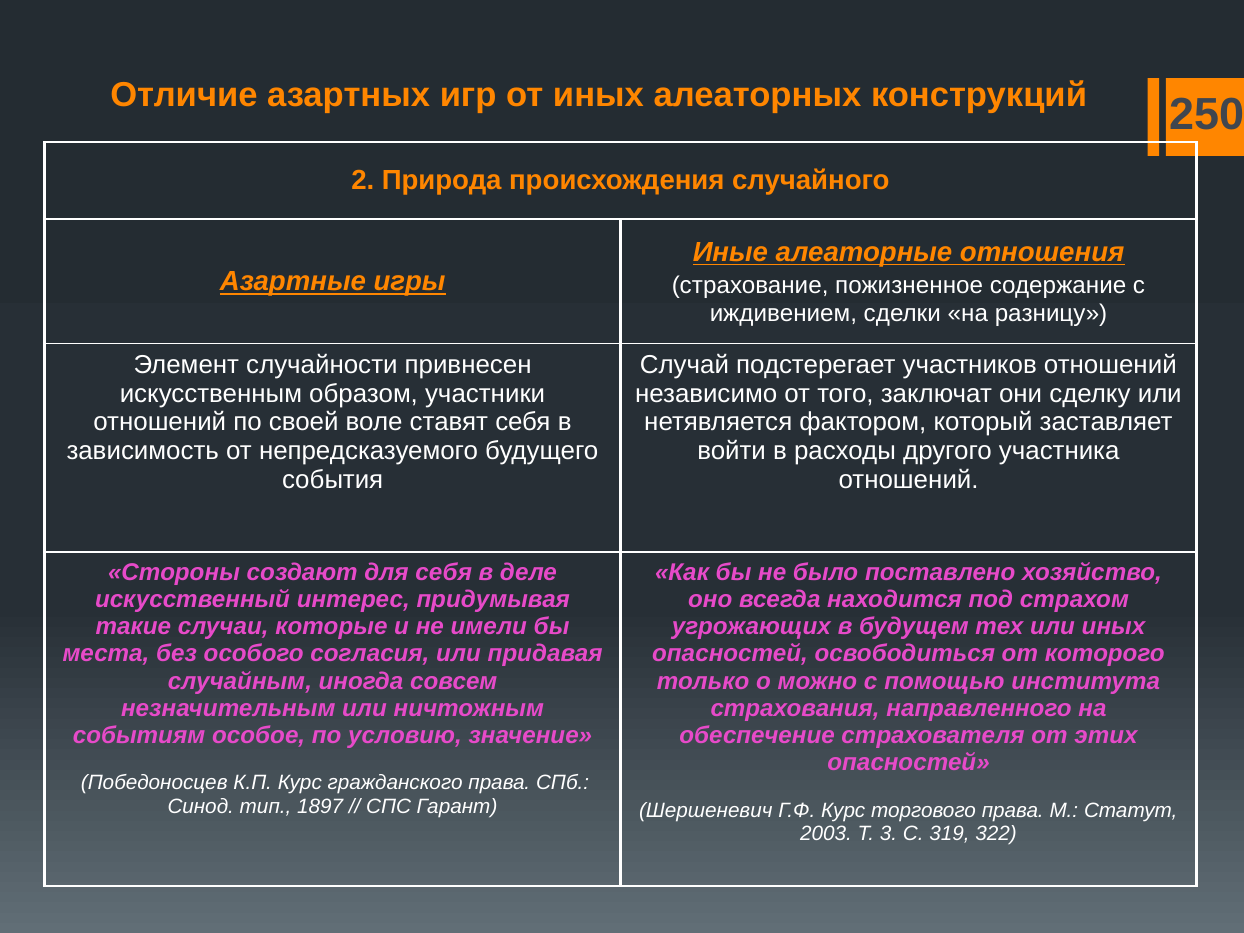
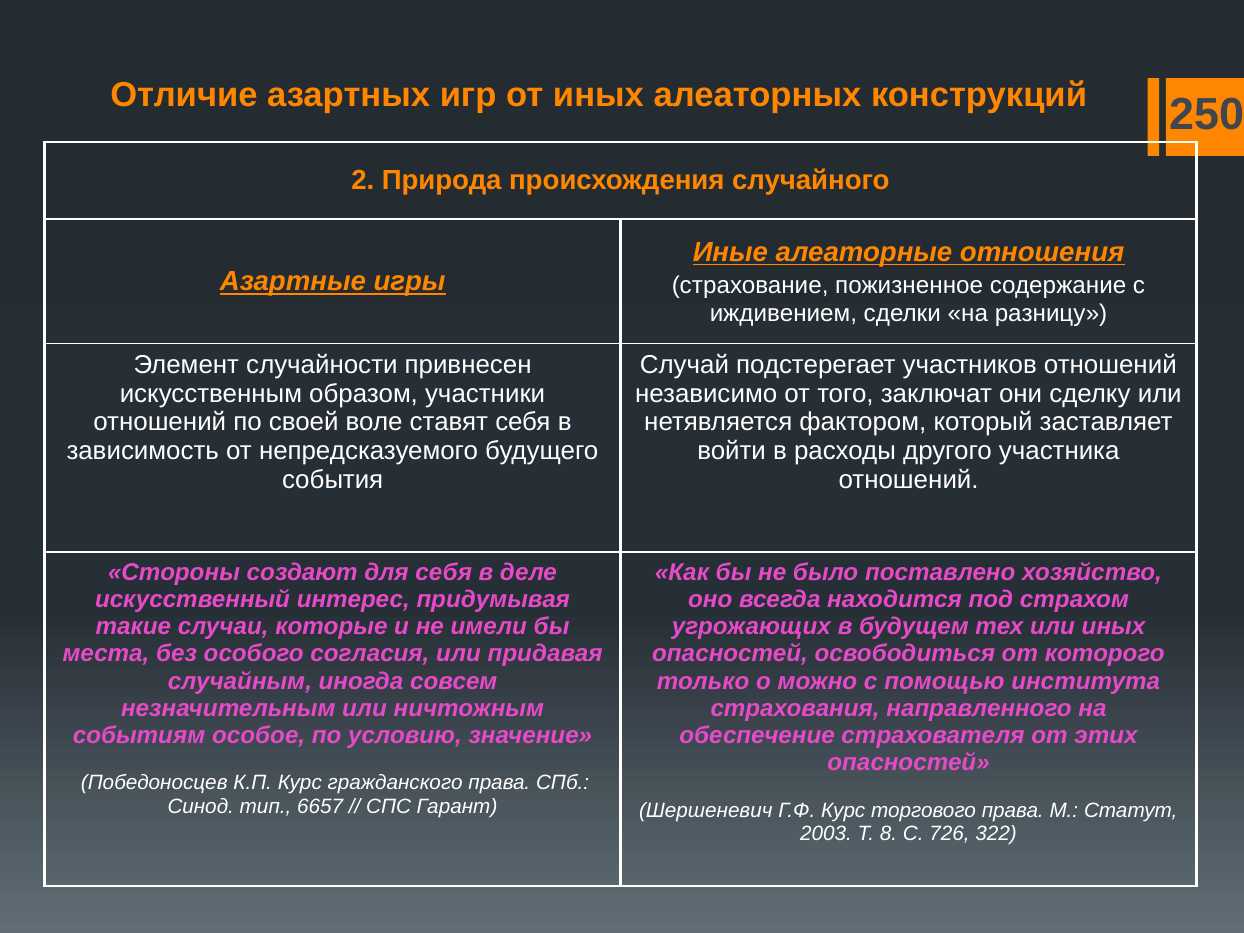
1897: 1897 -> 6657
3: 3 -> 8
319: 319 -> 726
